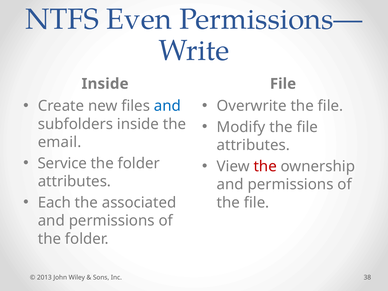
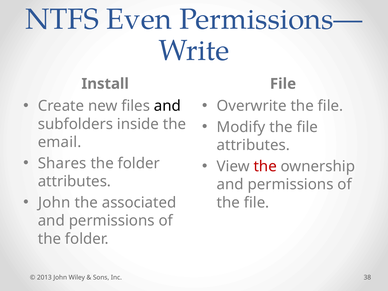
Inside at (105, 84): Inside -> Install
and at (167, 106) colour: blue -> black
Service: Service -> Shares
Each at (54, 203): Each -> John
